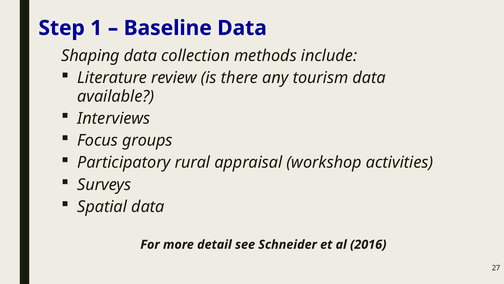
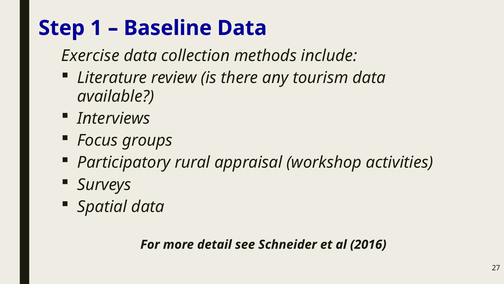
Shaping: Shaping -> Exercise
